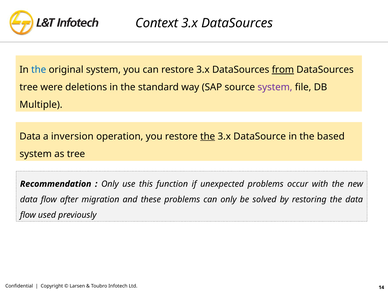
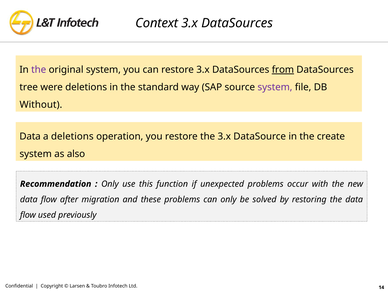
the at (39, 70) colour: blue -> purple
Multiple: Multiple -> Without
a inversion: inversion -> deletions
the at (208, 136) underline: present -> none
based: based -> create
as tree: tree -> also
